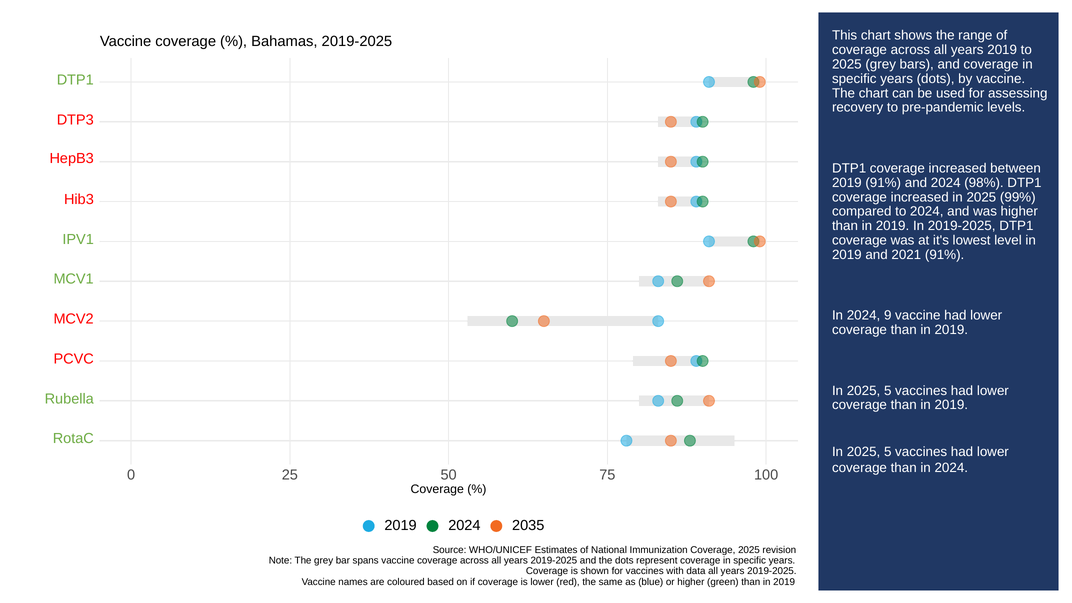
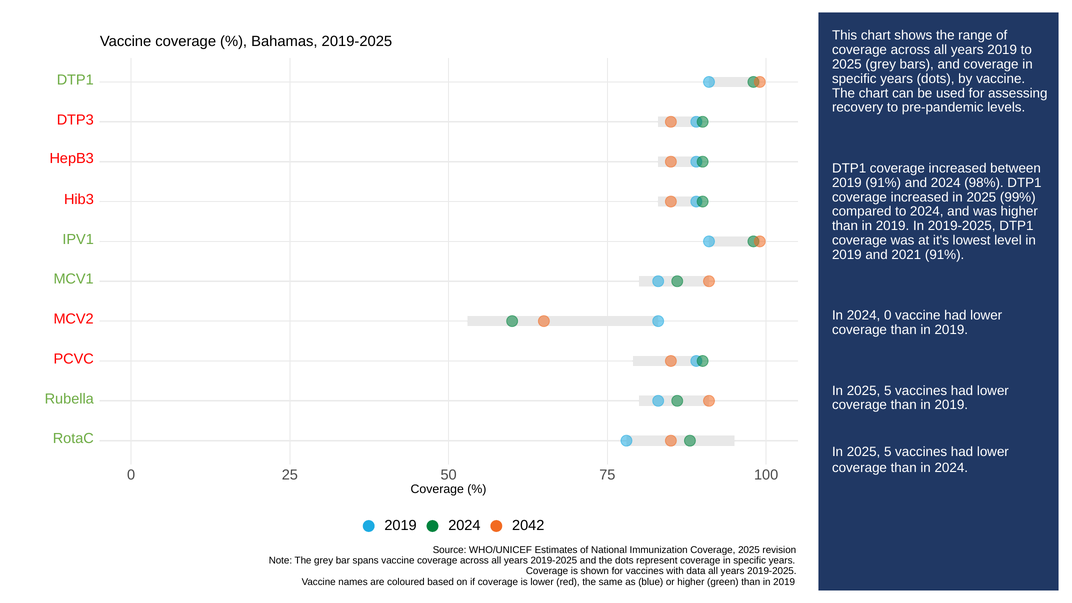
2024 9: 9 -> 0
2035: 2035 -> 2042
